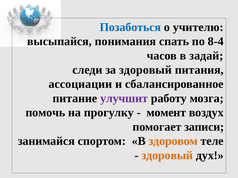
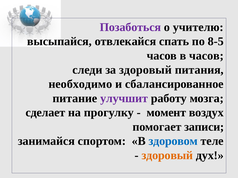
Позаботься colour: blue -> purple
понимания: понимания -> отвлекайся
8-4: 8-4 -> 8-5
в задай: задай -> часов
ассоциации: ассоциации -> необходимо
помочь: помочь -> сделает
здоровом colour: orange -> blue
